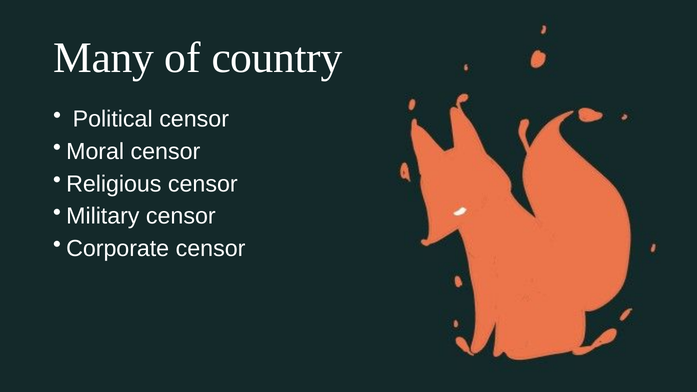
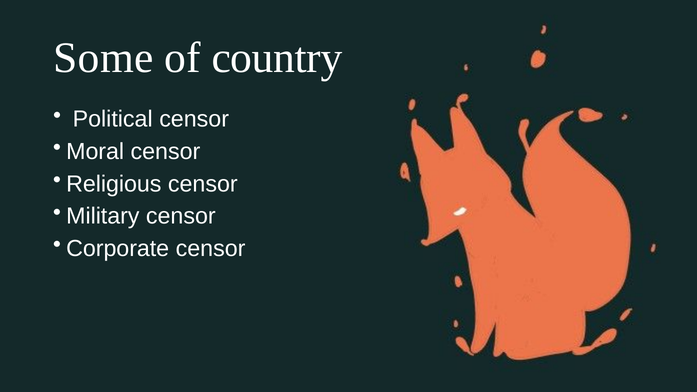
Many: Many -> Some
